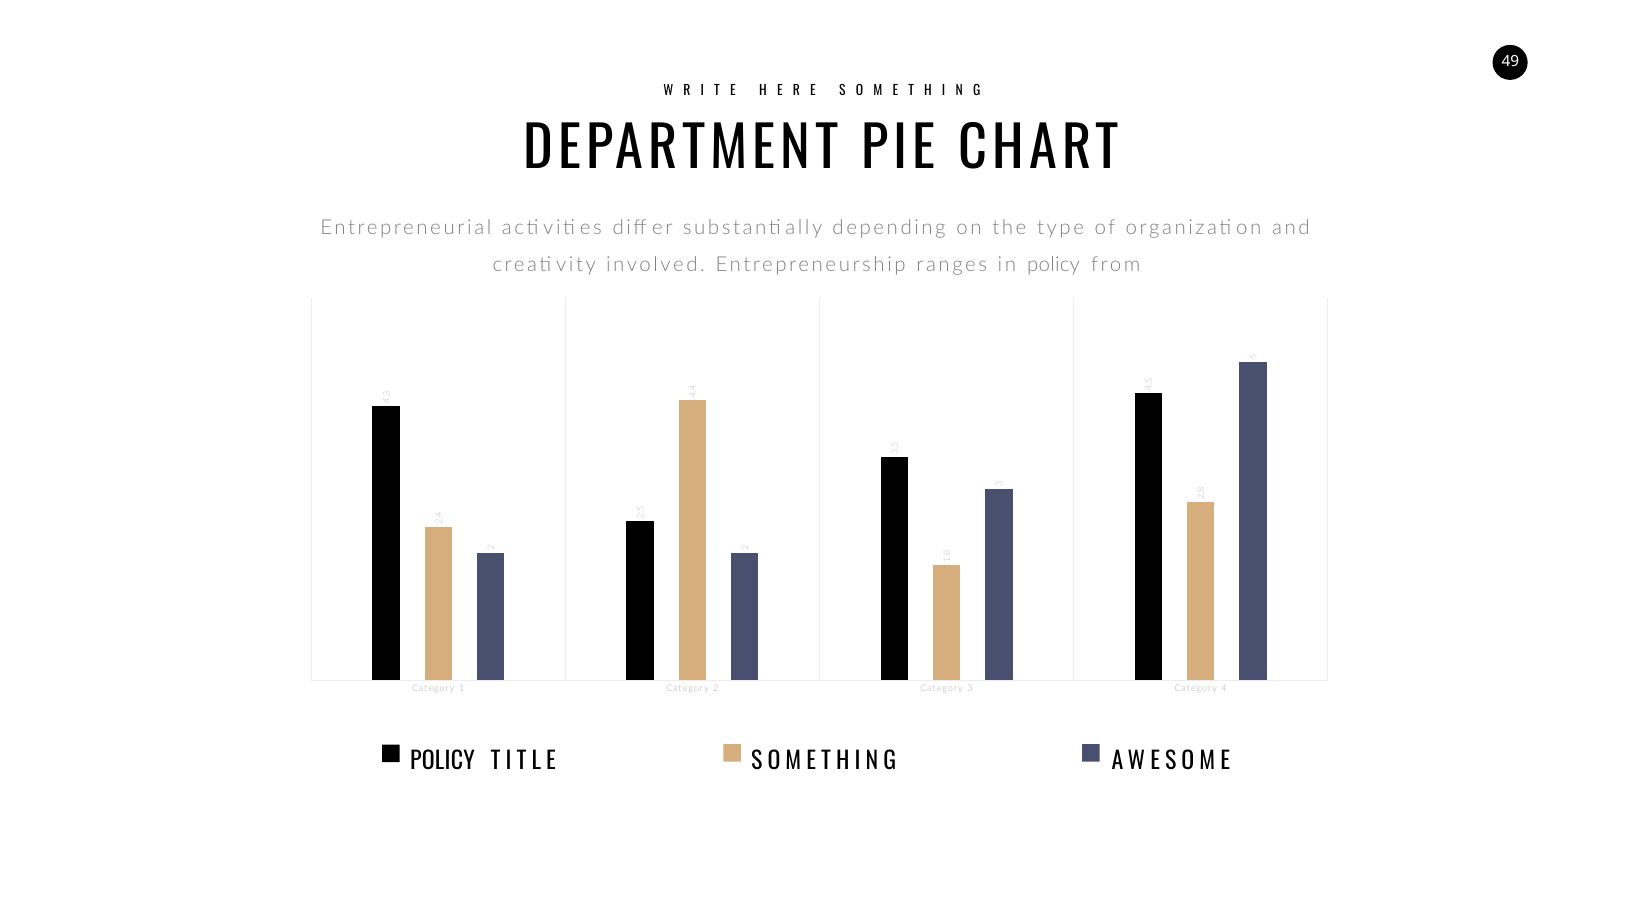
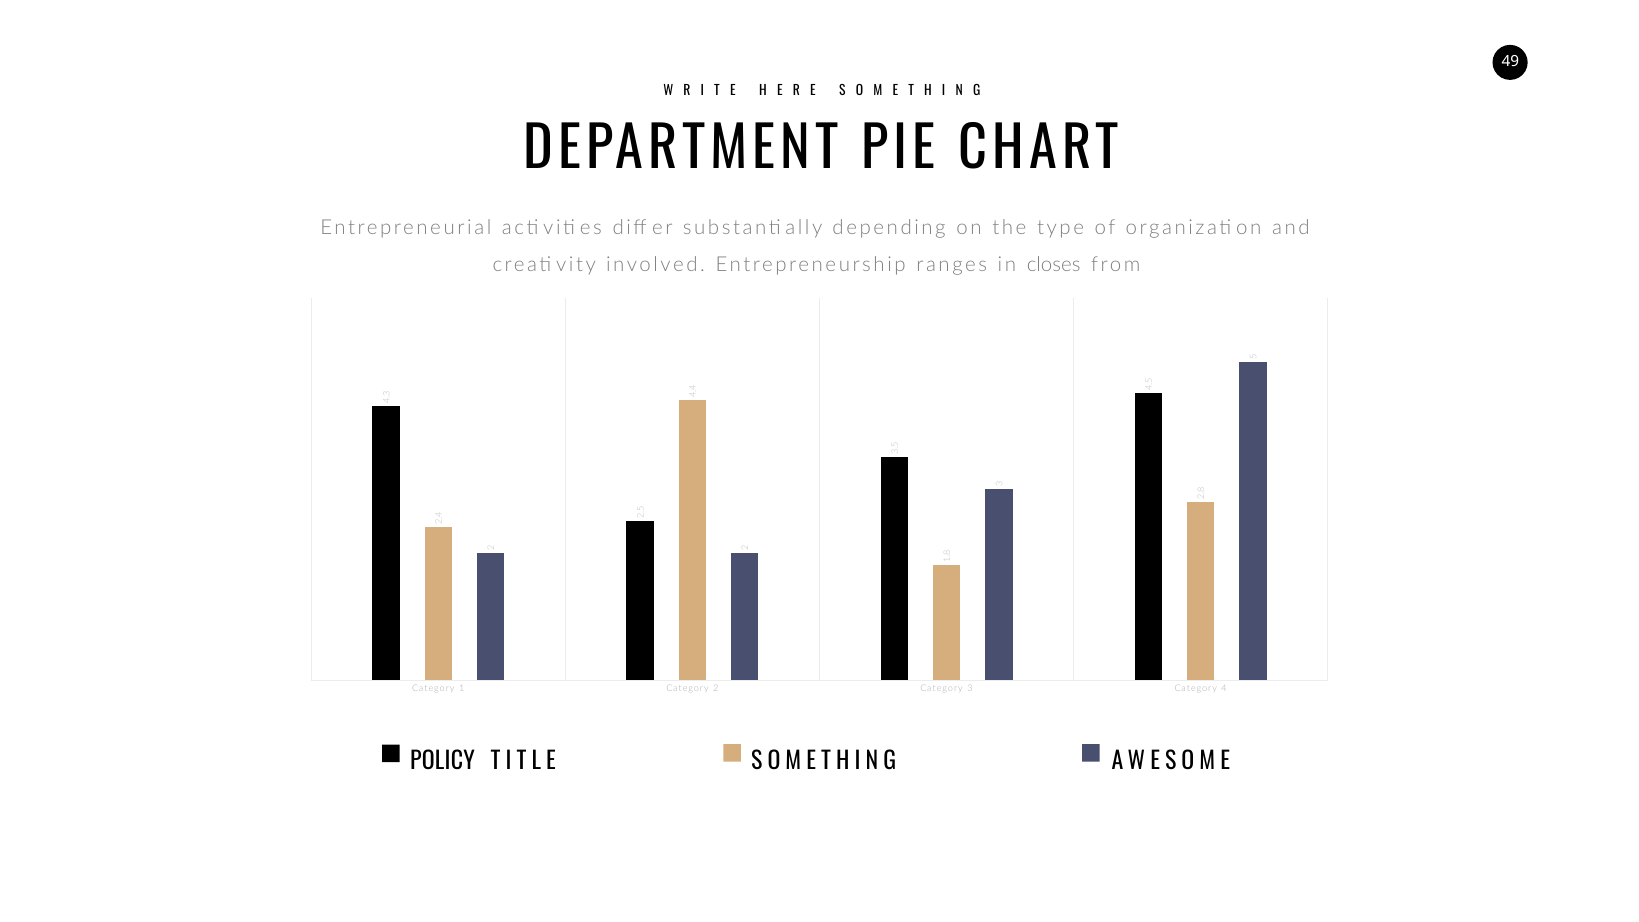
in policy: policy -> closes
